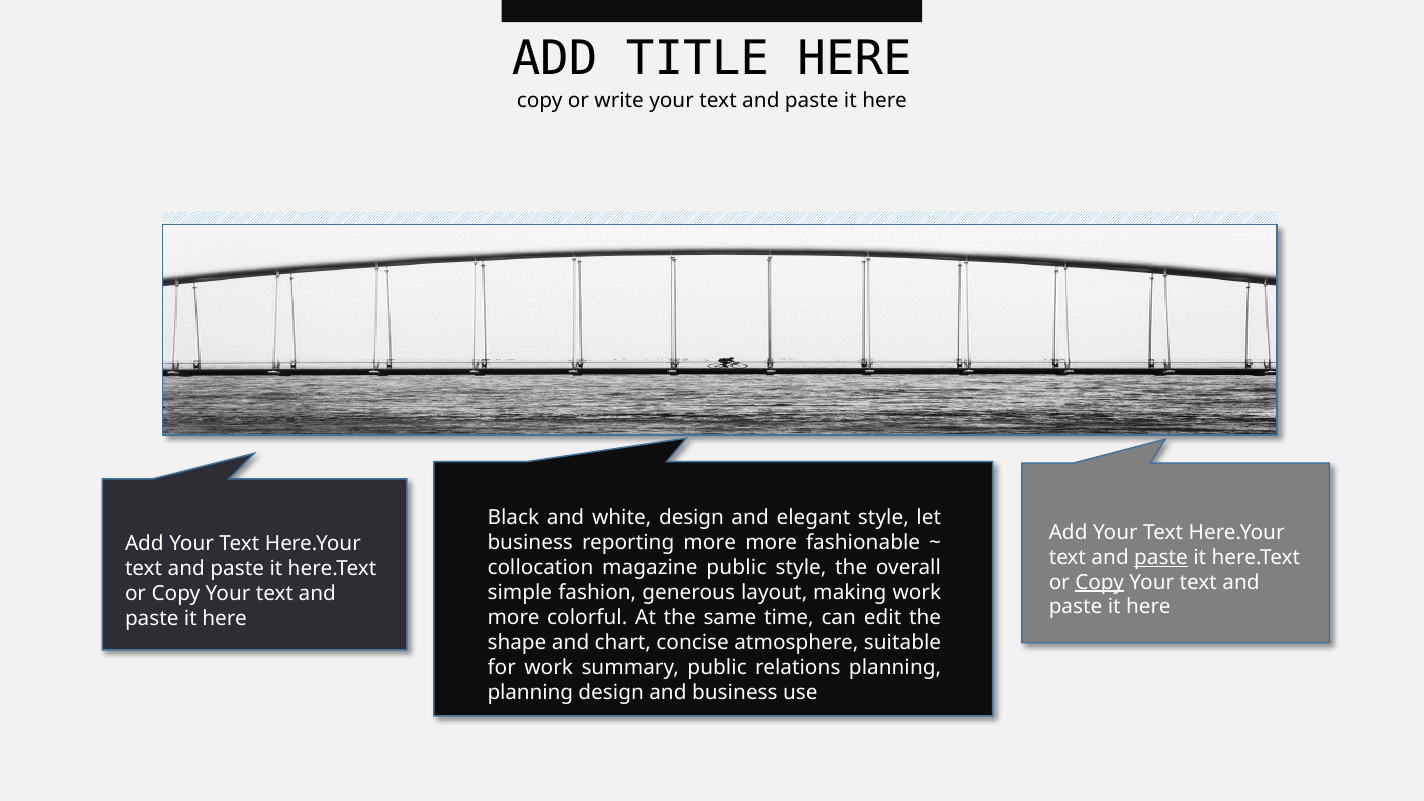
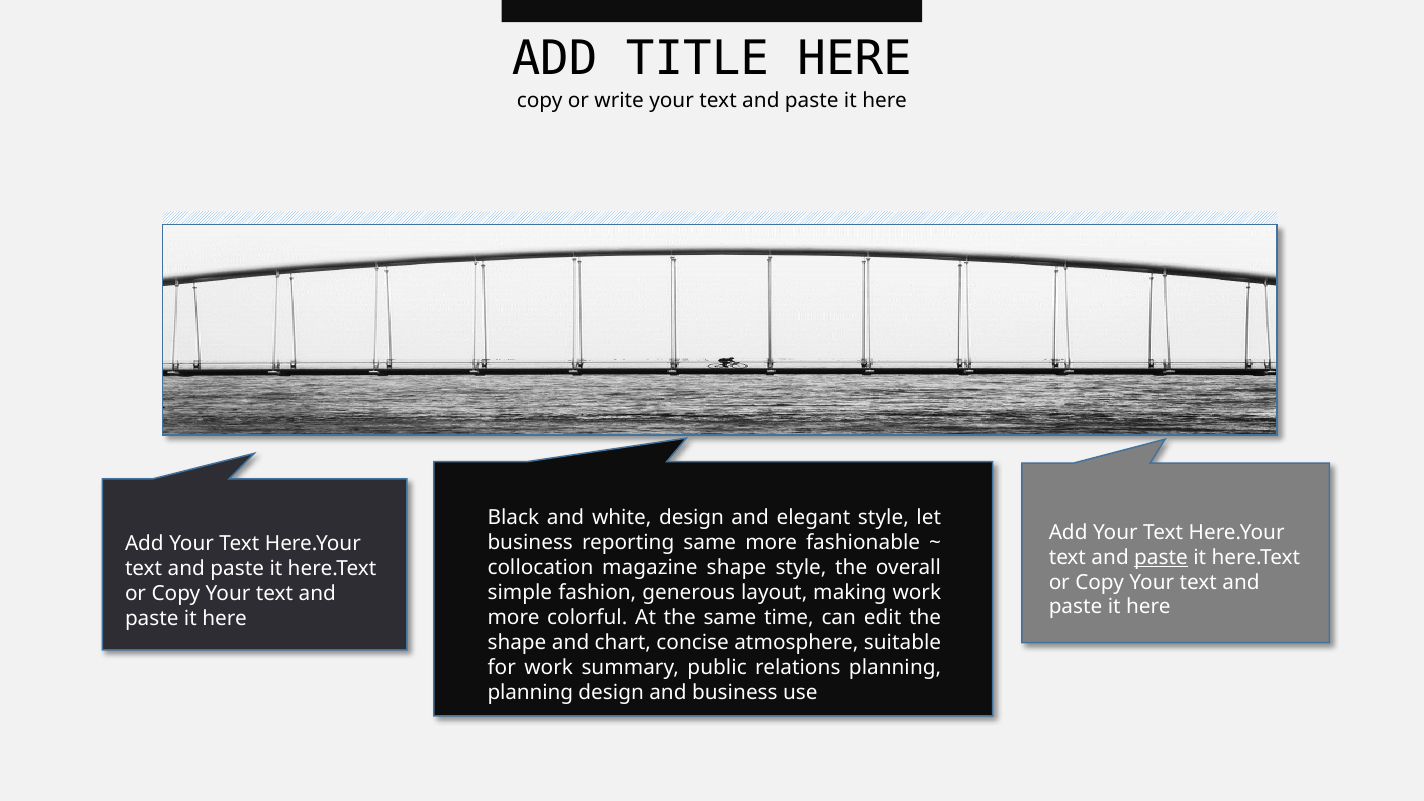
reporting more: more -> same
magazine public: public -> shape
Copy at (1100, 582) underline: present -> none
